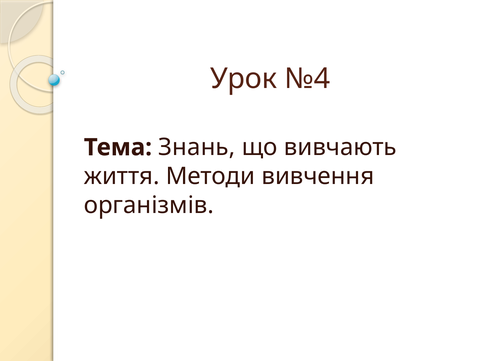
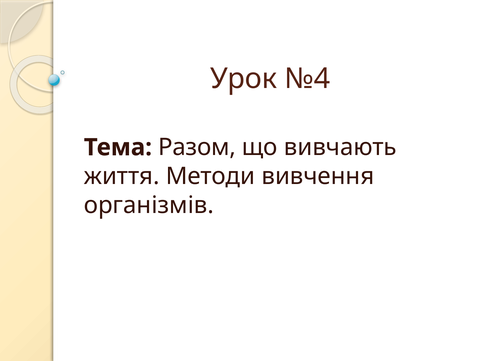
Знань: Знань -> Разом
